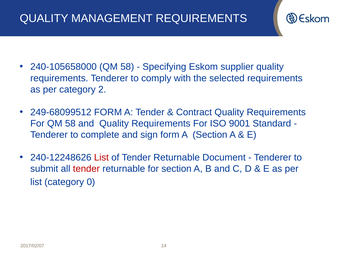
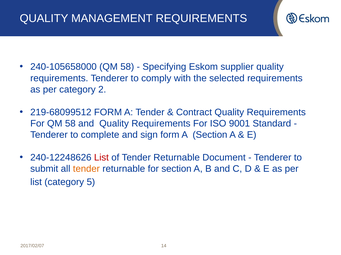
249-68099512: 249-68099512 -> 219-68099512
tender at (86, 169) colour: red -> orange
0: 0 -> 5
